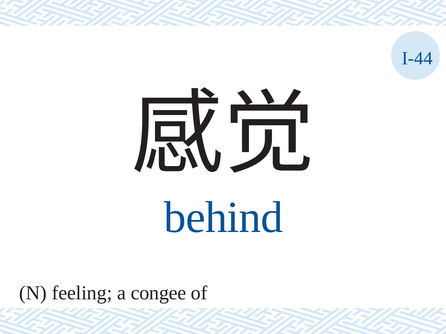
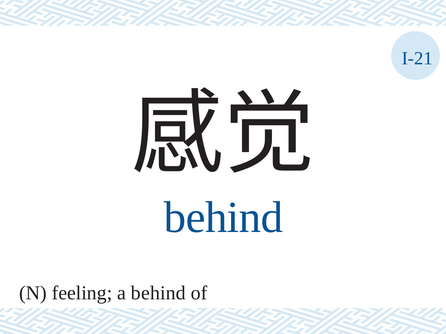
I-44: I-44 -> I-21
a congee: congee -> behind
